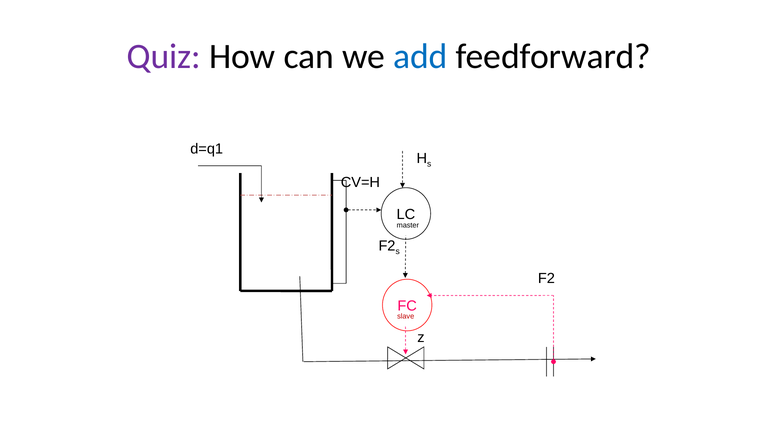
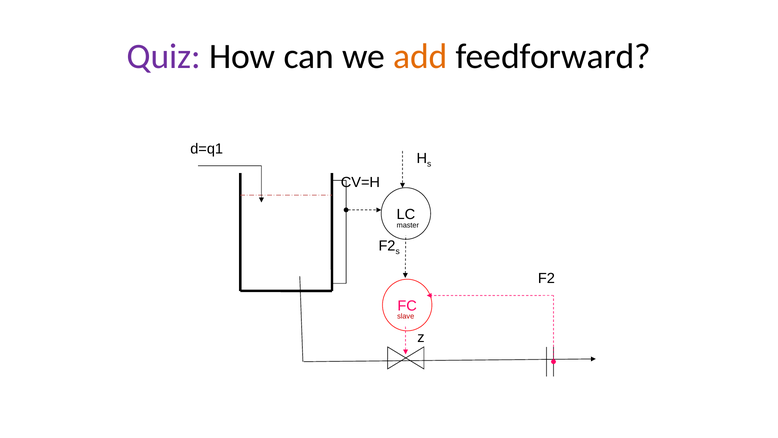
add colour: blue -> orange
